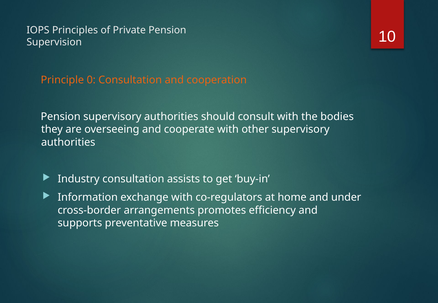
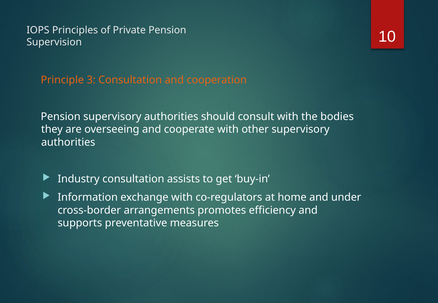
0: 0 -> 3
